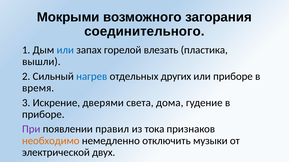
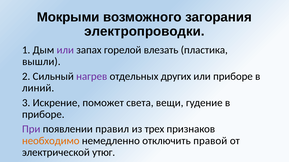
соединительного: соединительного -> электропроводки
или at (65, 50) colour: blue -> purple
нагрев colour: blue -> purple
время: время -> линий
дверями: дверями -> поможет
дома: дома -> вещи
тока: тока -> трех
музыки: музыки -> правой
двух: двух -> утюг
